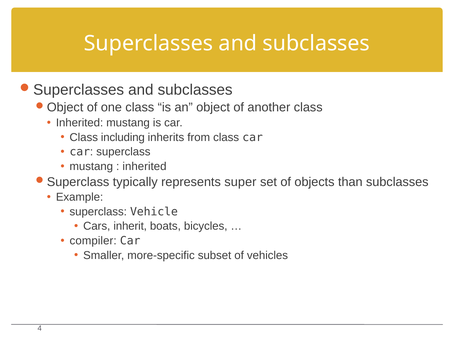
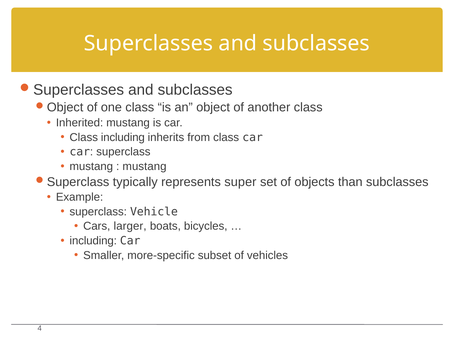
inherited at (144, 166): inherited -> mustang
inherit: inherit -> larger
compiler at (93, 240): compiler -> including
